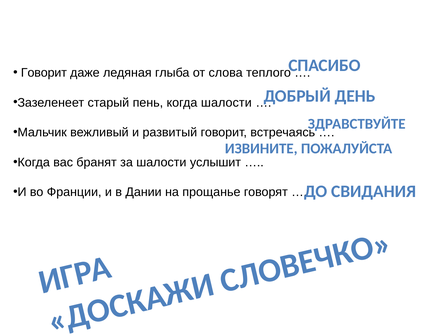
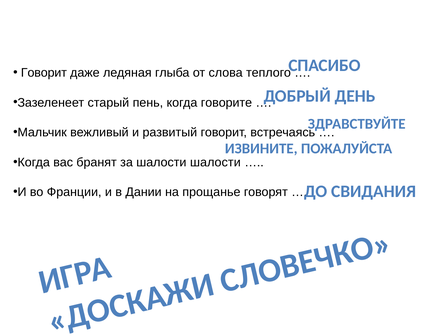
когда шалости: шалости -> говорите
шалости услышит: услышит -> шалости
